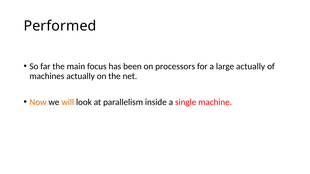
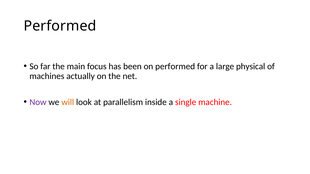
on processors: processors -> performed
large actually: actually -> physical
Now colour: orange -> purple
